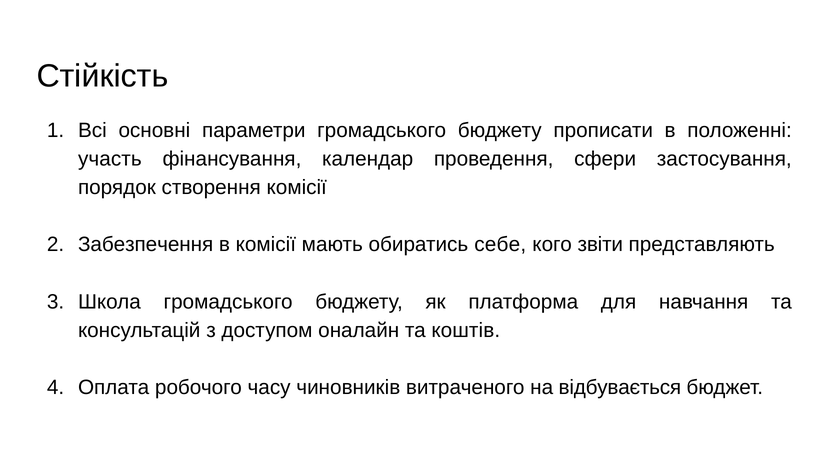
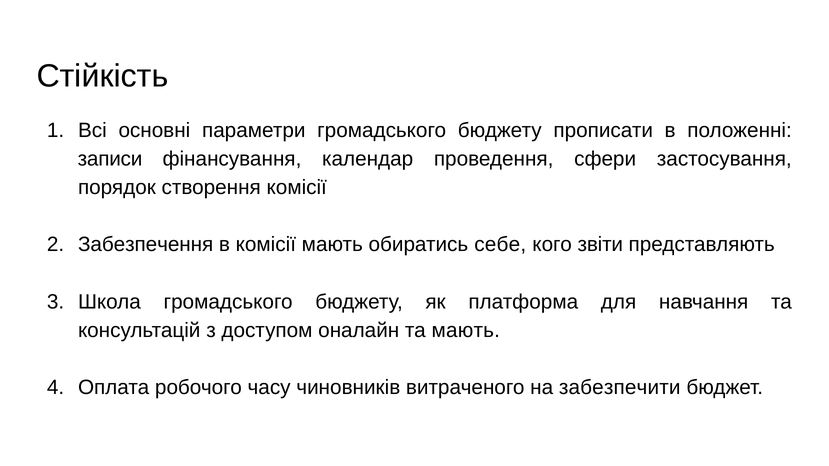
участь: участь -> записи
та коштів: коштів -> мають
відбувається: відбувається -> забезпечити
